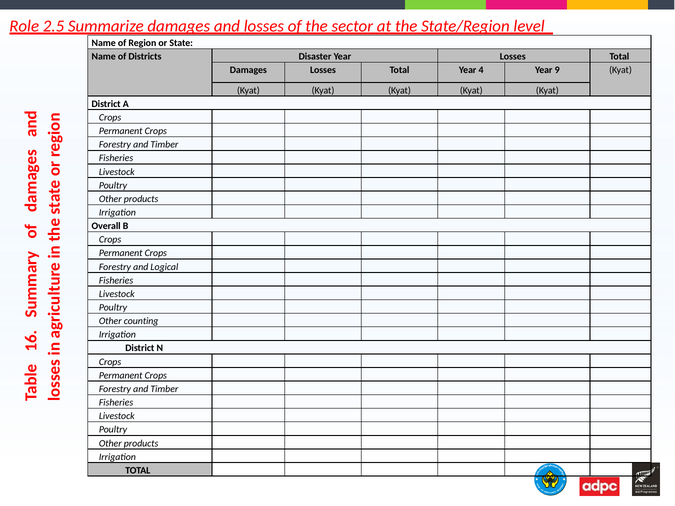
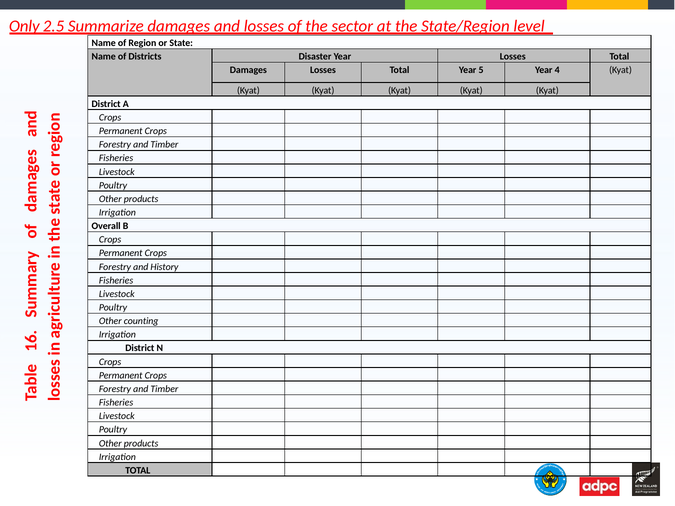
Role: Role -> Only
4: 4 -> 5
9: 9 -> 4
Logical: Logical -> History
